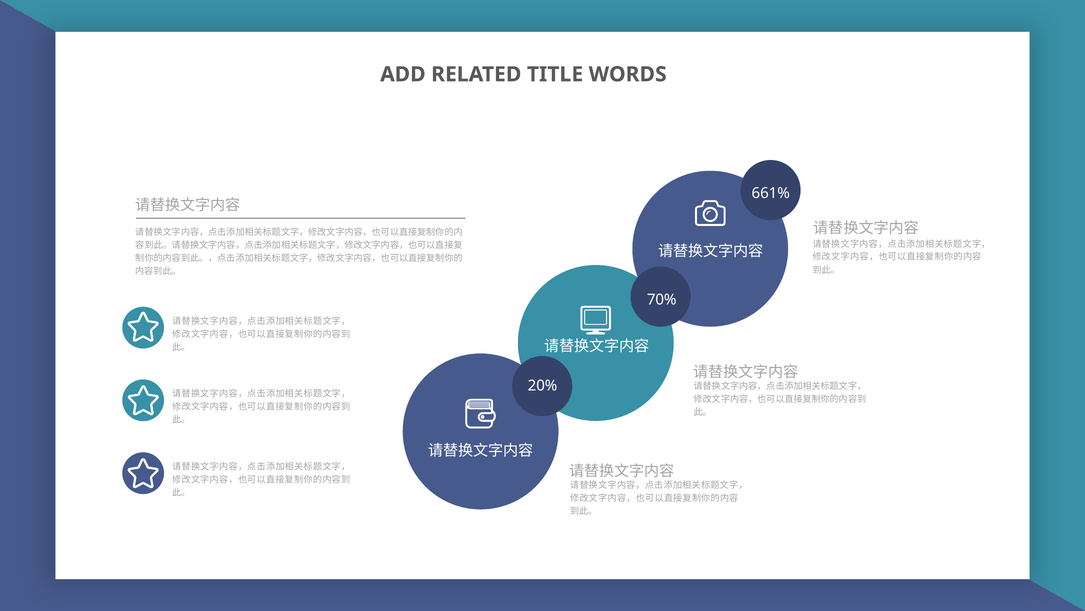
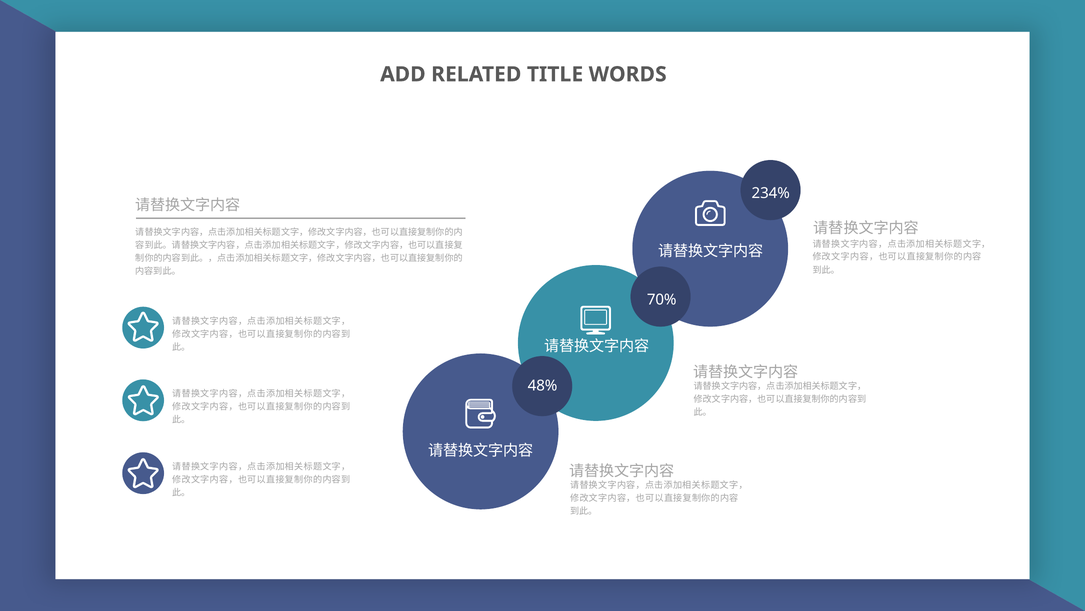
661%: 661% -> 234%
20%: 20% -> 48%
